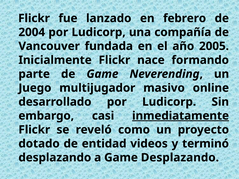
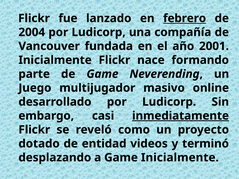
febrero underline: none -> present
2005: 2005 -> 2001
Game Desplazando: Desplazando -> Inicialmente
